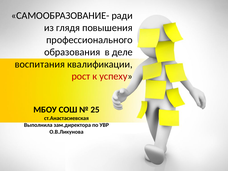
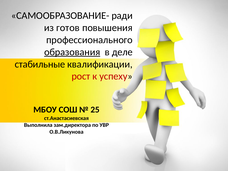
глядя: глядя -> готов
образования underline: none -> present
воспитания: воспитания -> стабильные
